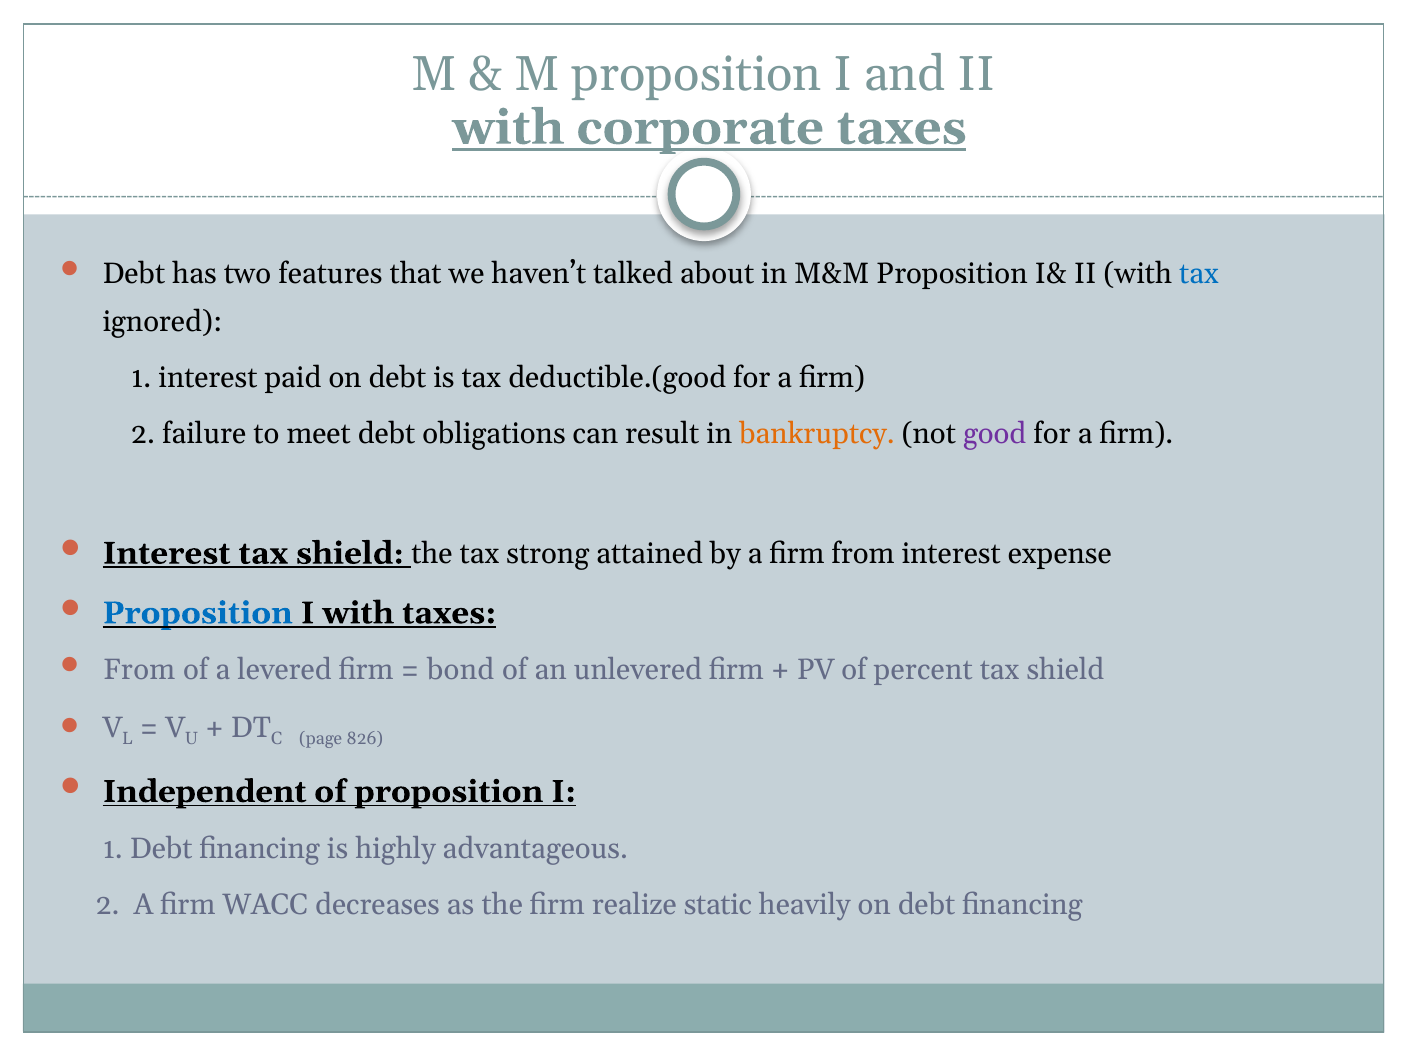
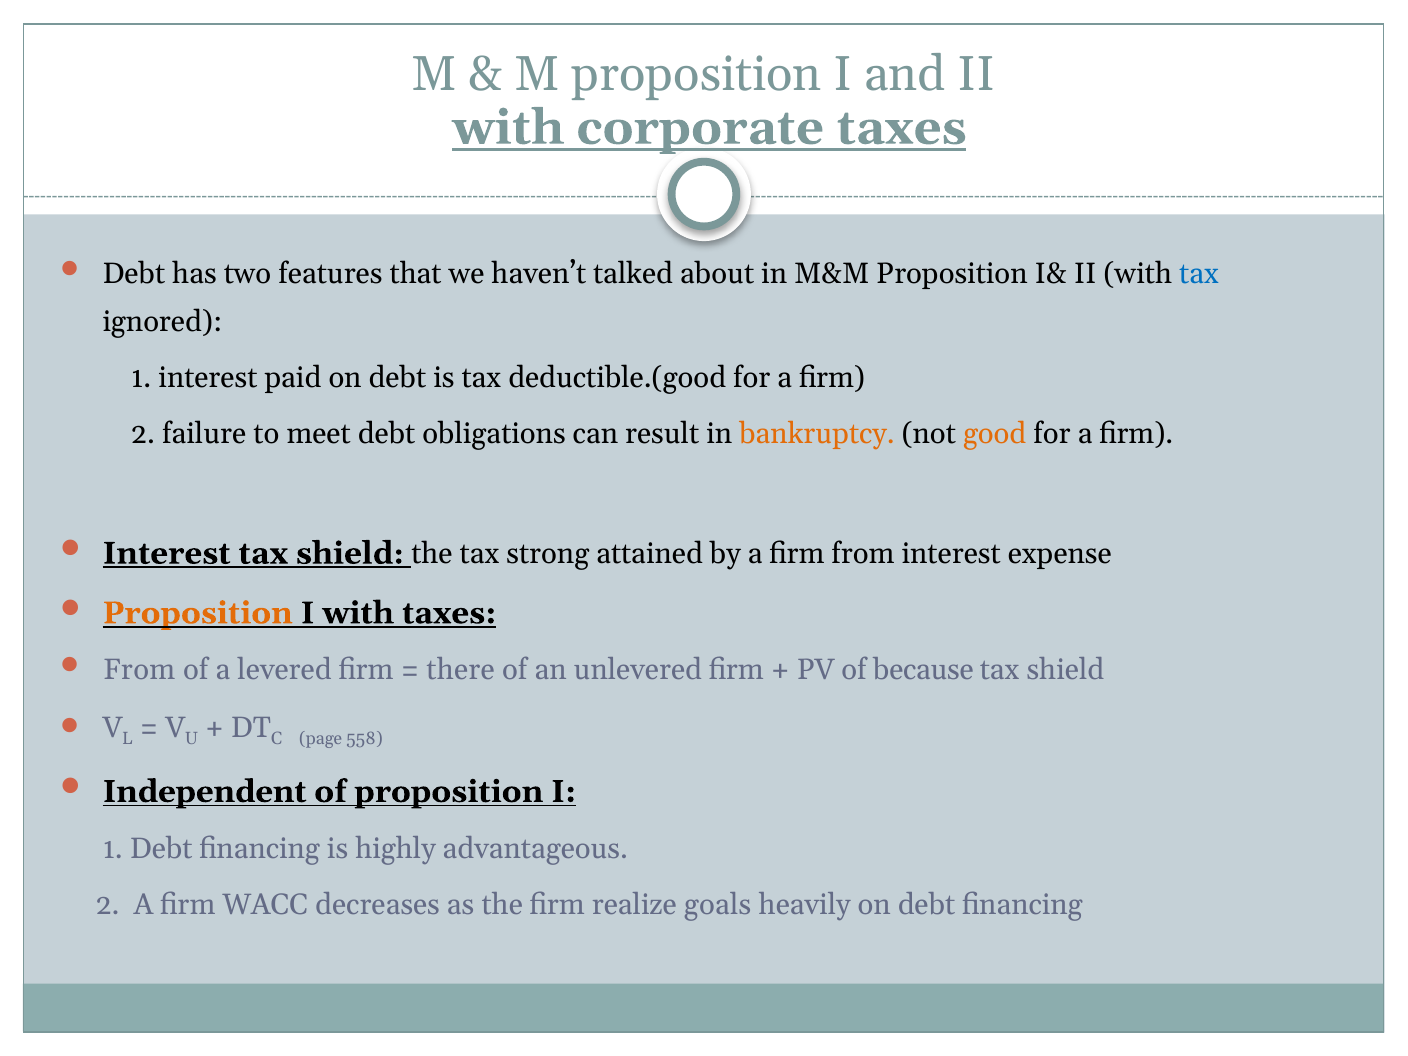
good colour: purple -> orange
Proposition at (198, 613) colour: blue -> orange
bond: bond -> there
percent: percent -> because
826: 826 -> 558
static: static -> goals
